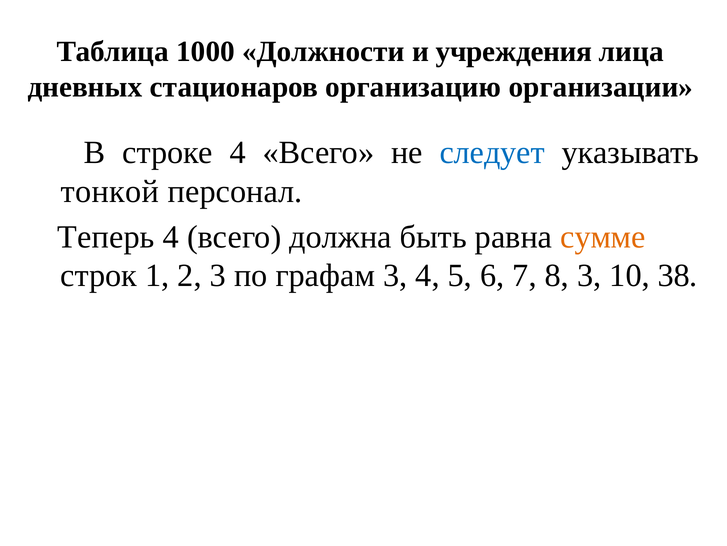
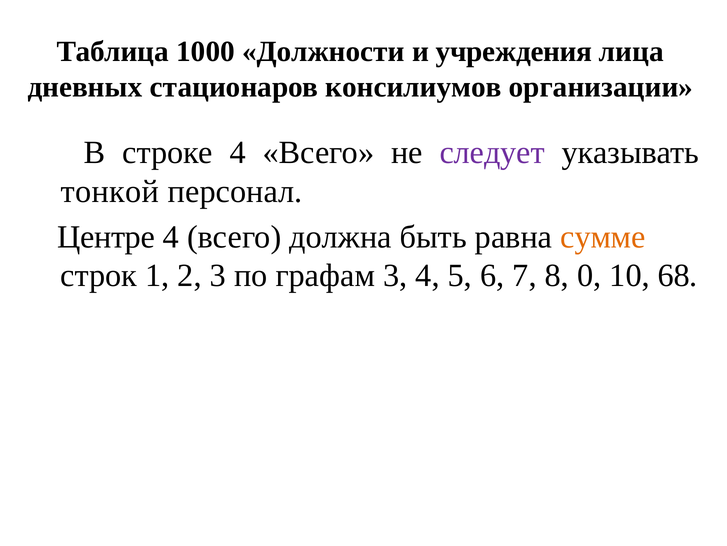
организацию: организацию -> консилиумов
следует colour: blue -> purple
Теперь: Теперь -> Центре
8 3: 3 -> 0
38: 38 -> 68
